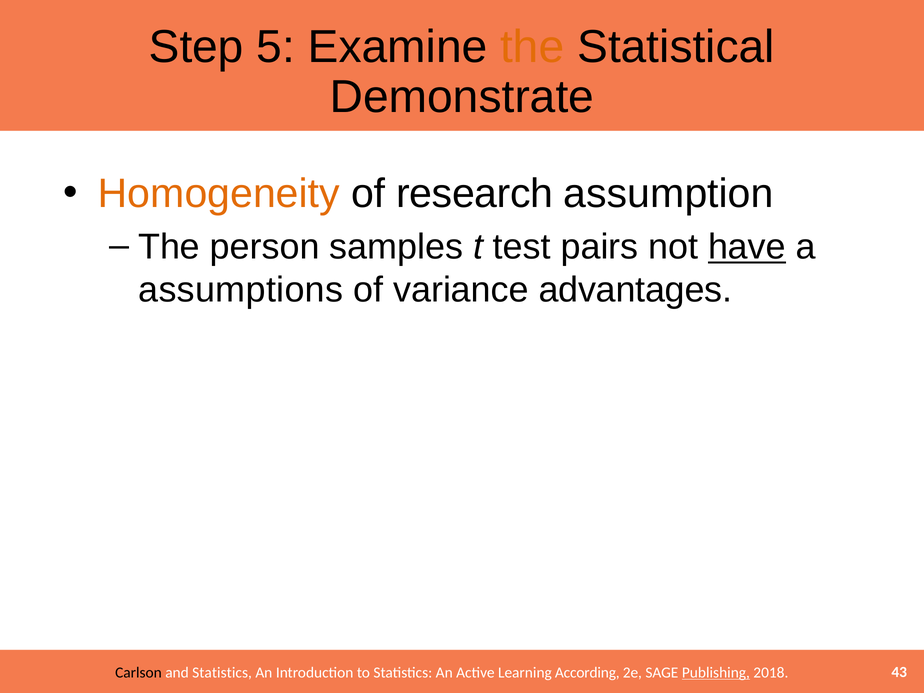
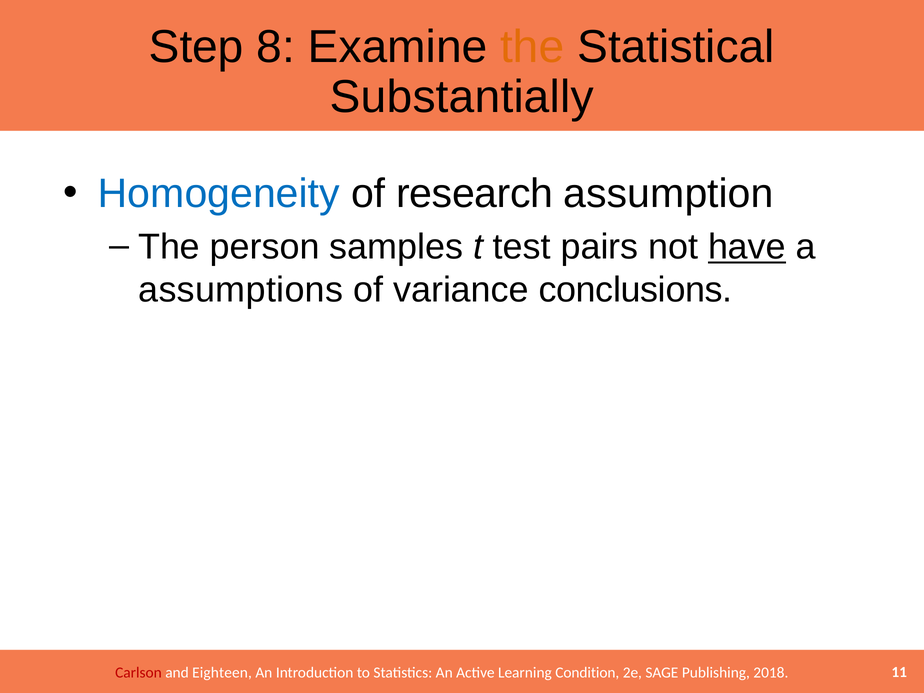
5: 5 -> 8
Demonstrate: Demonstrate -> Substantially
Homogeneity colour: orange -> blue
advantages: advantages -> conclusions
Carlson colour: black -> red
and Statistics: Statistics -> Eighteen
According: According -> Condition
Publishing underline: present -> none
43: 43 -> 11
